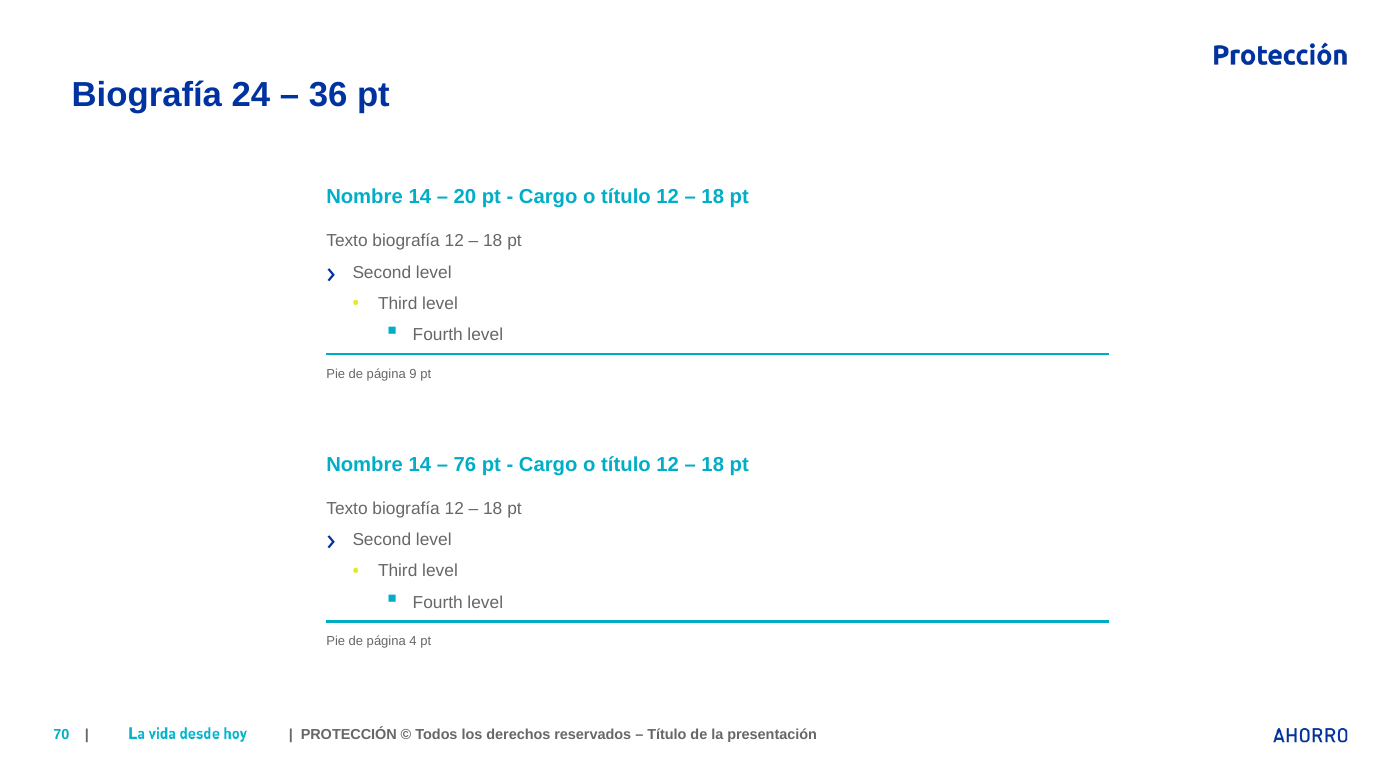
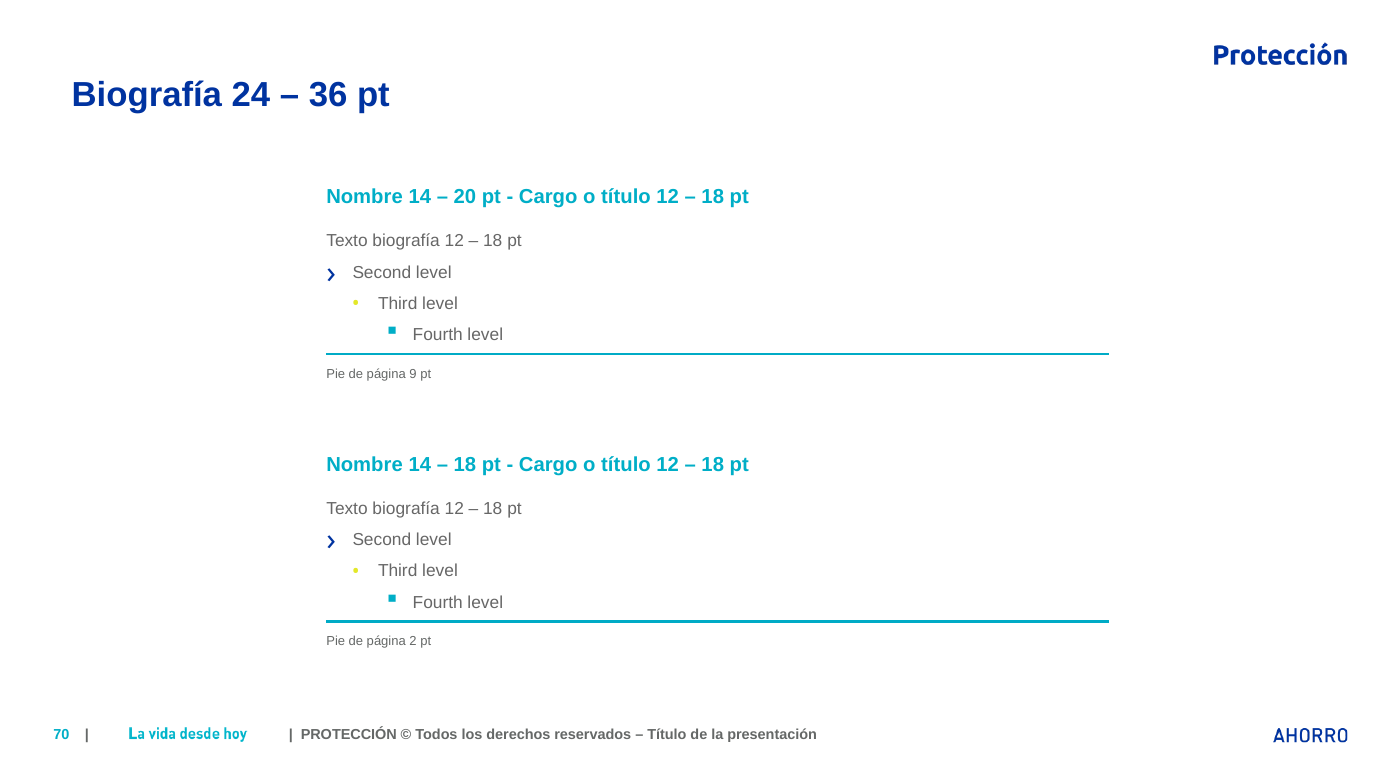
76 at (465, 465): 76 -> 18
4: 4 -> 2
